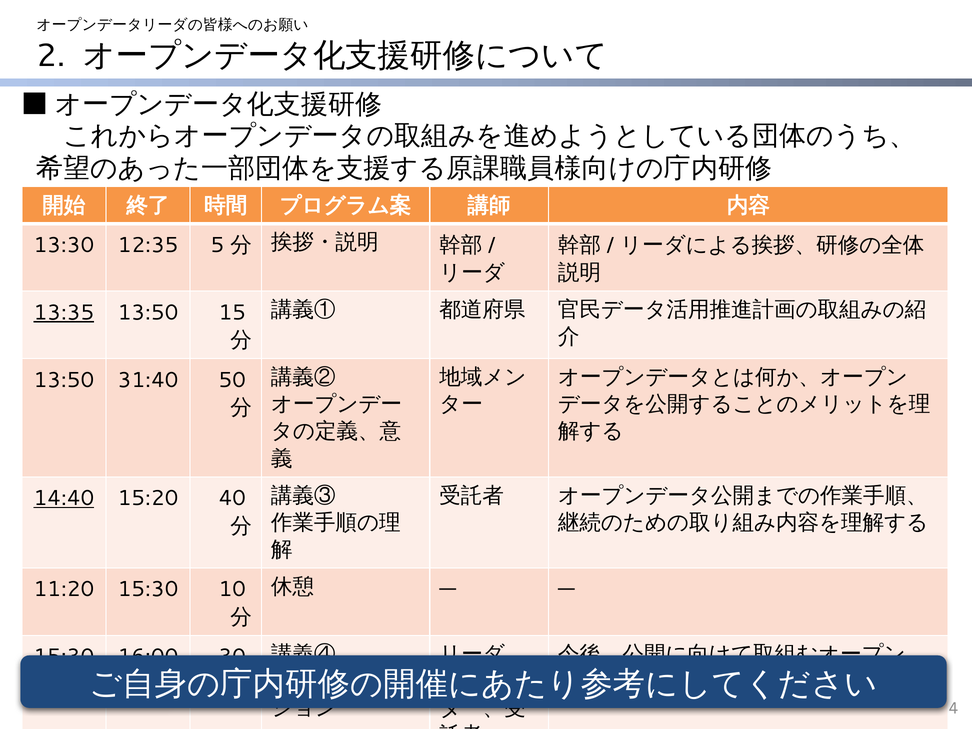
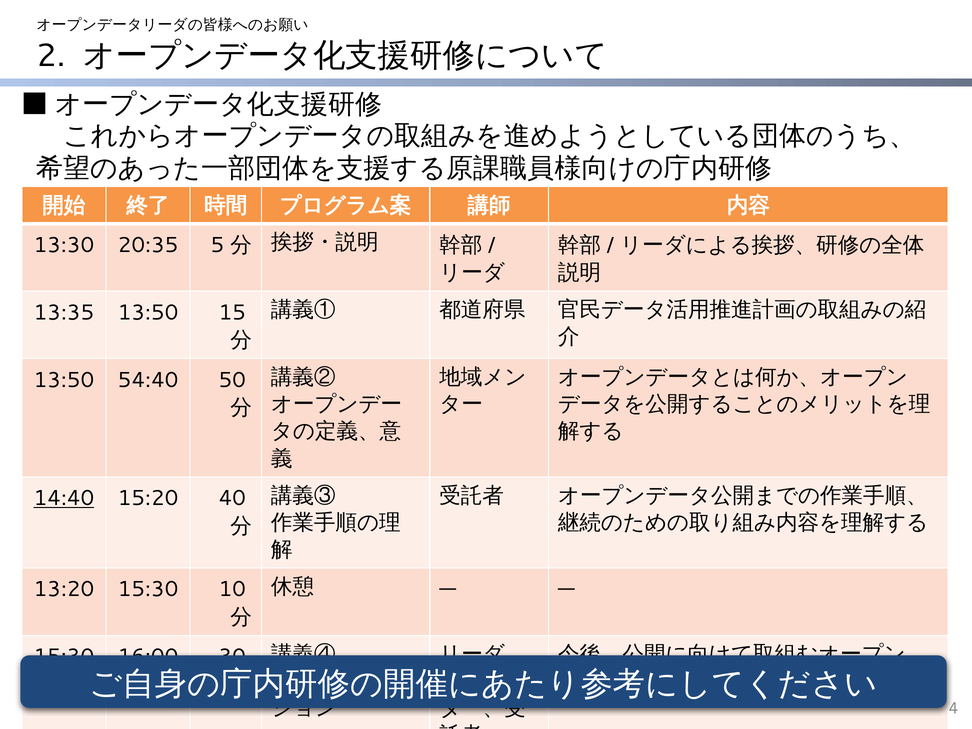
12:35: 12:35 -> 20:35
13:35 underline: present -> none
31:40: 31:40 -> 54:40
11:20: 11:20 -> 13:20
